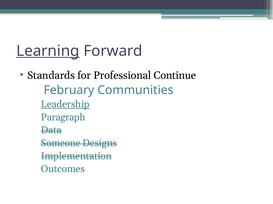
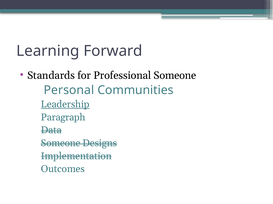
Learning underline: present -> none
Professional Continue: Continue -> Someone
February: February -> Personal
